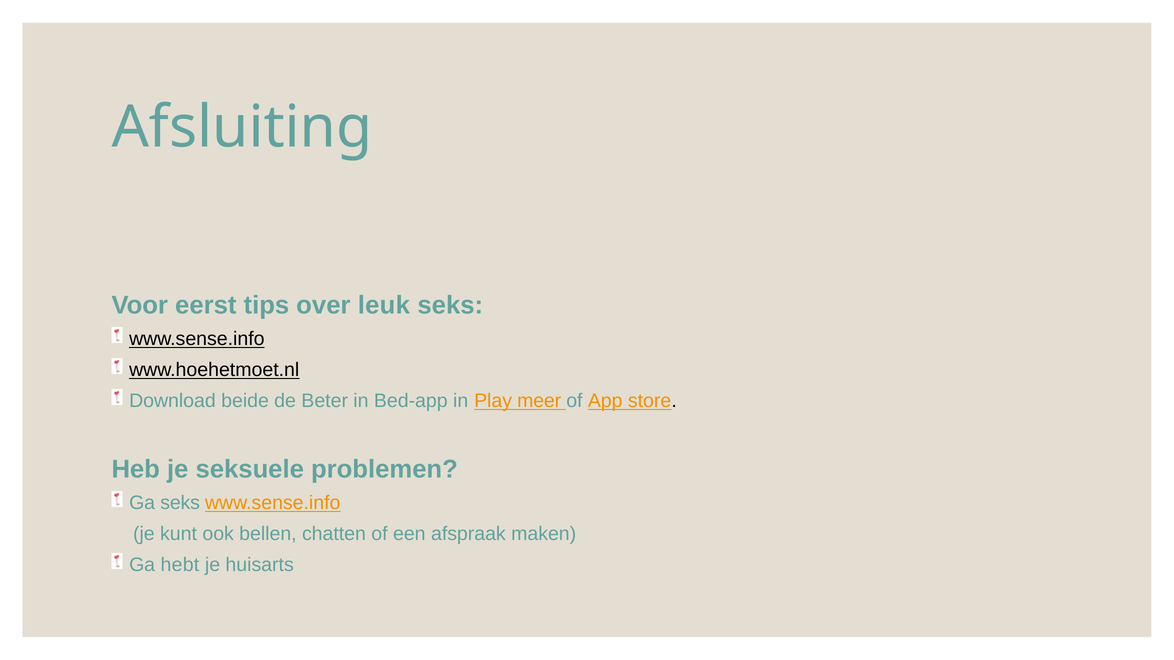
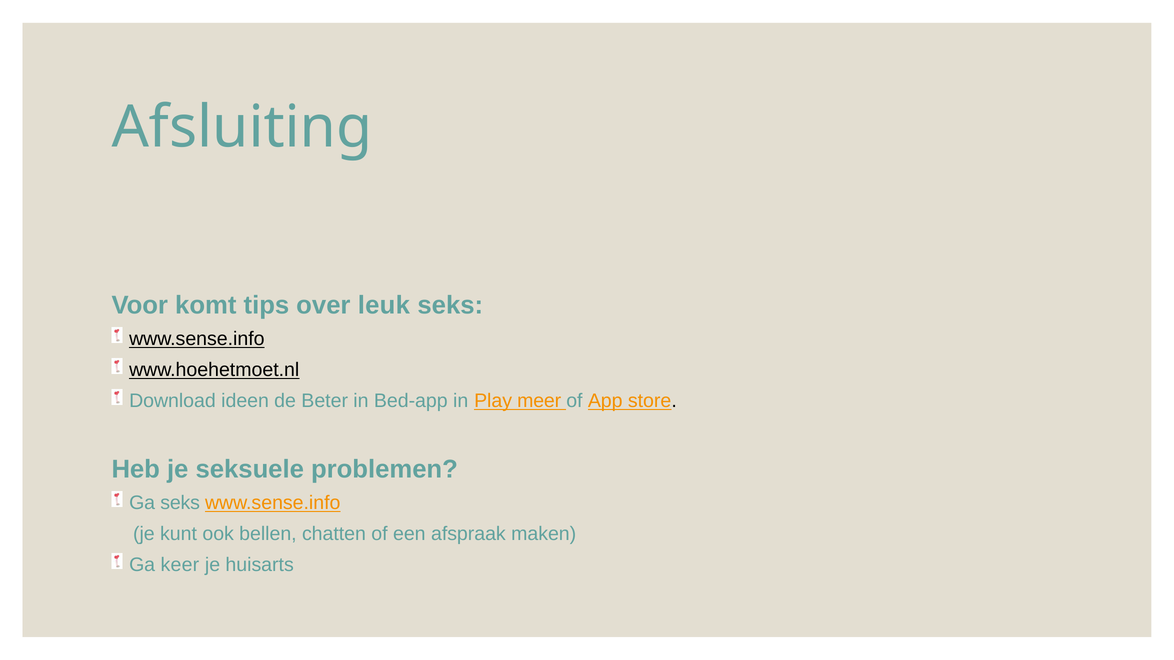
eerst: eerst -> komt
beide: beide -> ideen
hebt: hebt -> keer
